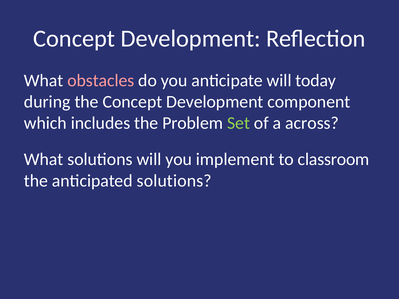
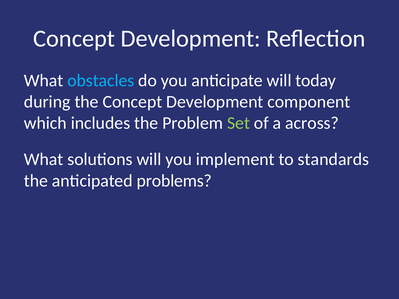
obstacles colour: pink -> light blue
classroom: classroom -> standards
anticipated solutions: solutions -> problems
